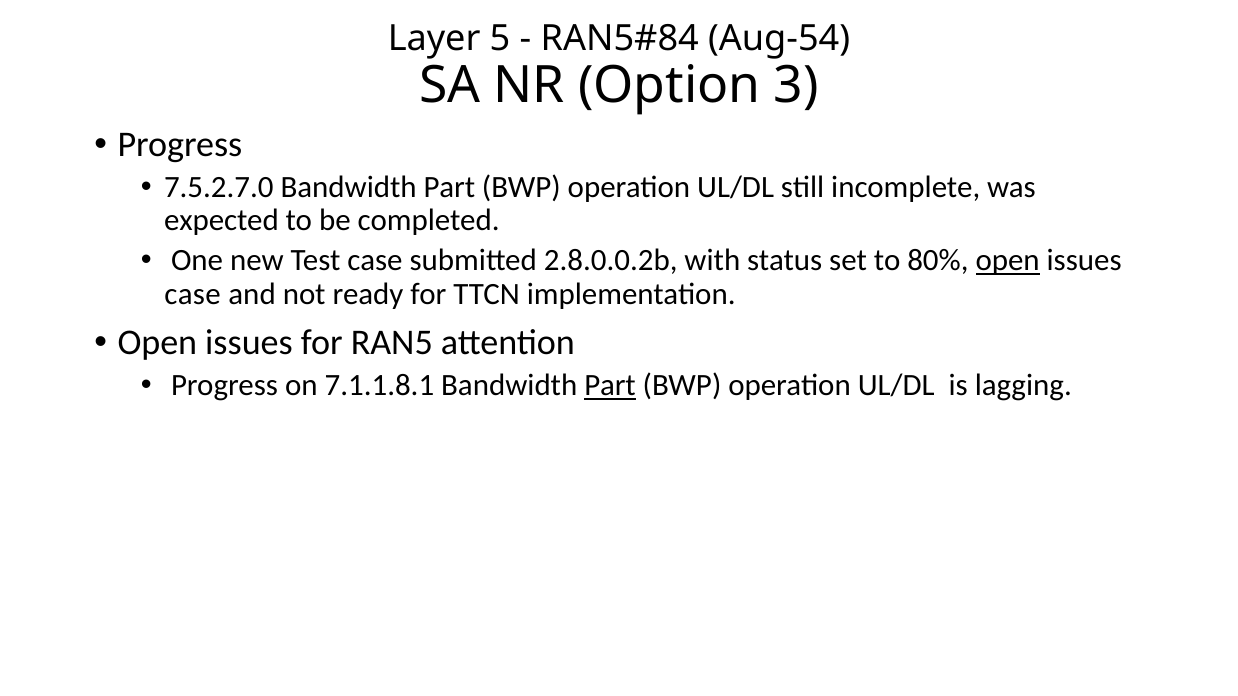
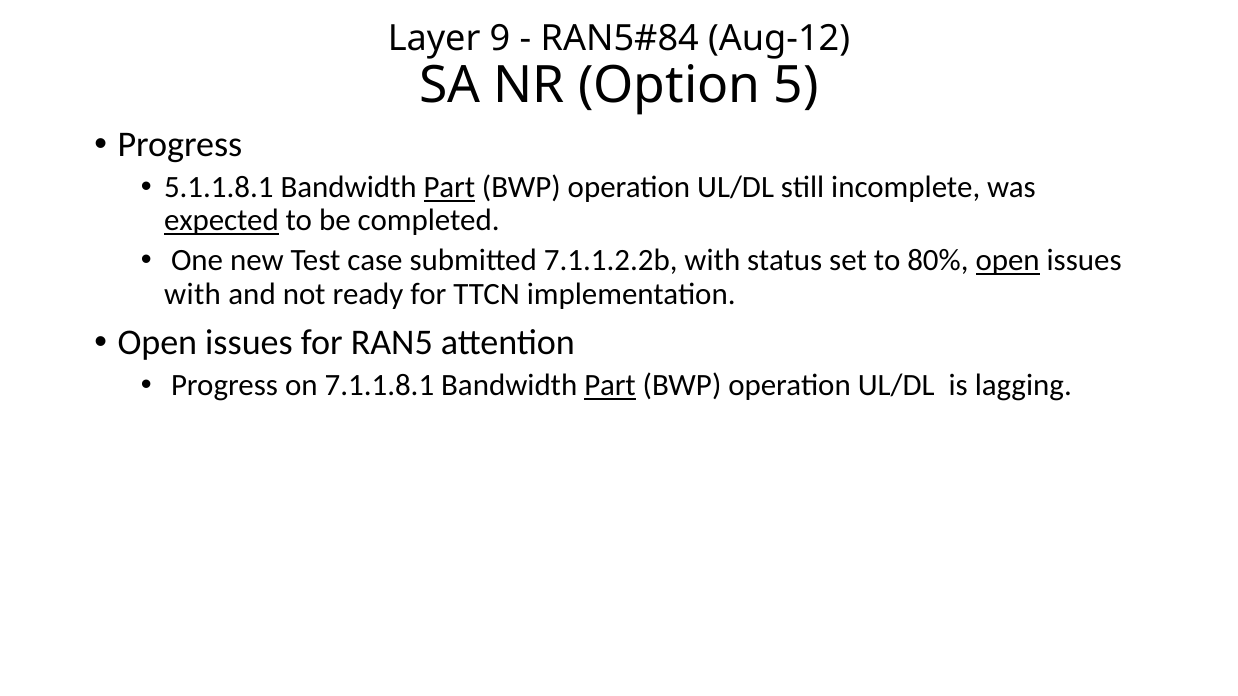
5: 5 -> 9
Aug-54: Aug-54 -> Aug-12
3: 3 -> 5
7.5.2.7.0: 7.5.2.7.0 -> 5.1.1.8.1
Part at (449, 187) underline: none -> present
expected underline: none -> present
2.8.0.0.2b: 2.8.0.0.2b -> 7.1.1.2.2b
case at (193, 294): case -> with
